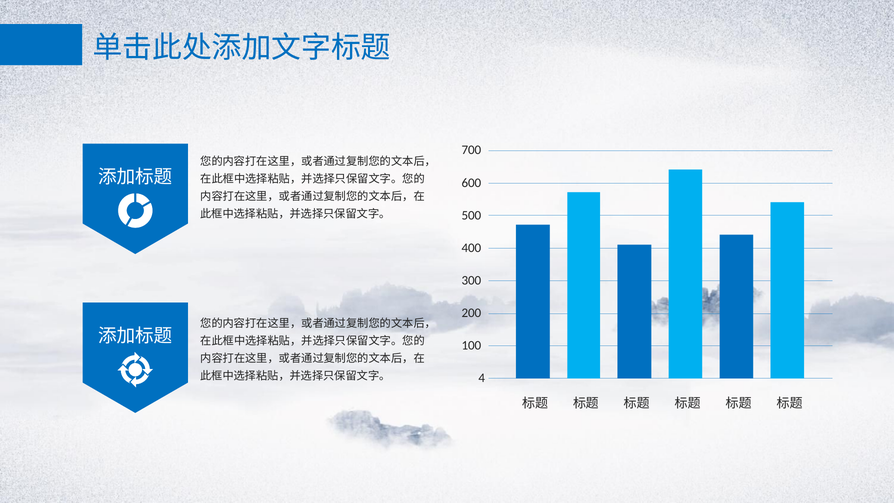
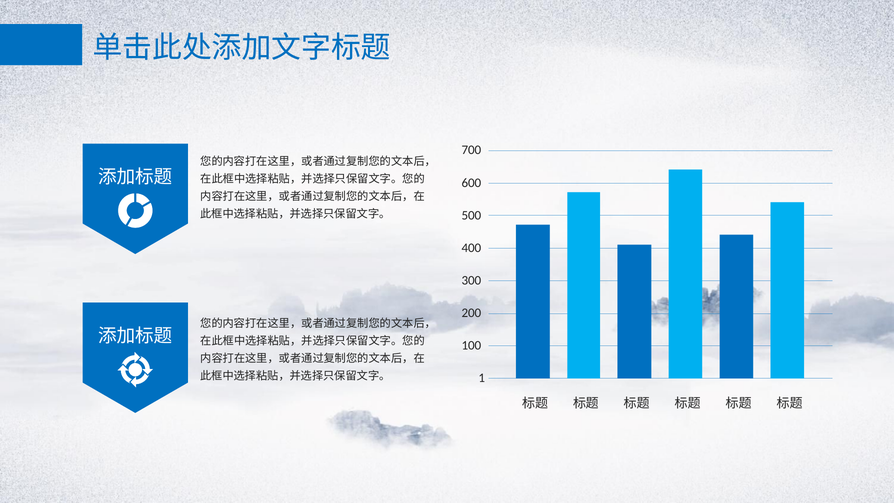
4: 4 -> 1
